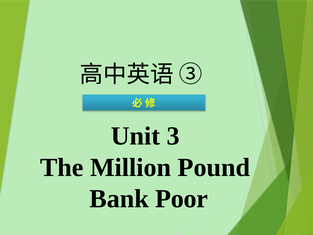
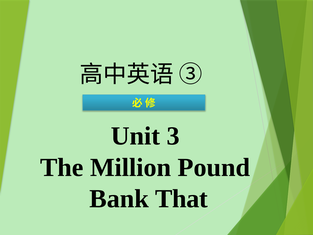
Poor: Poor -> That
